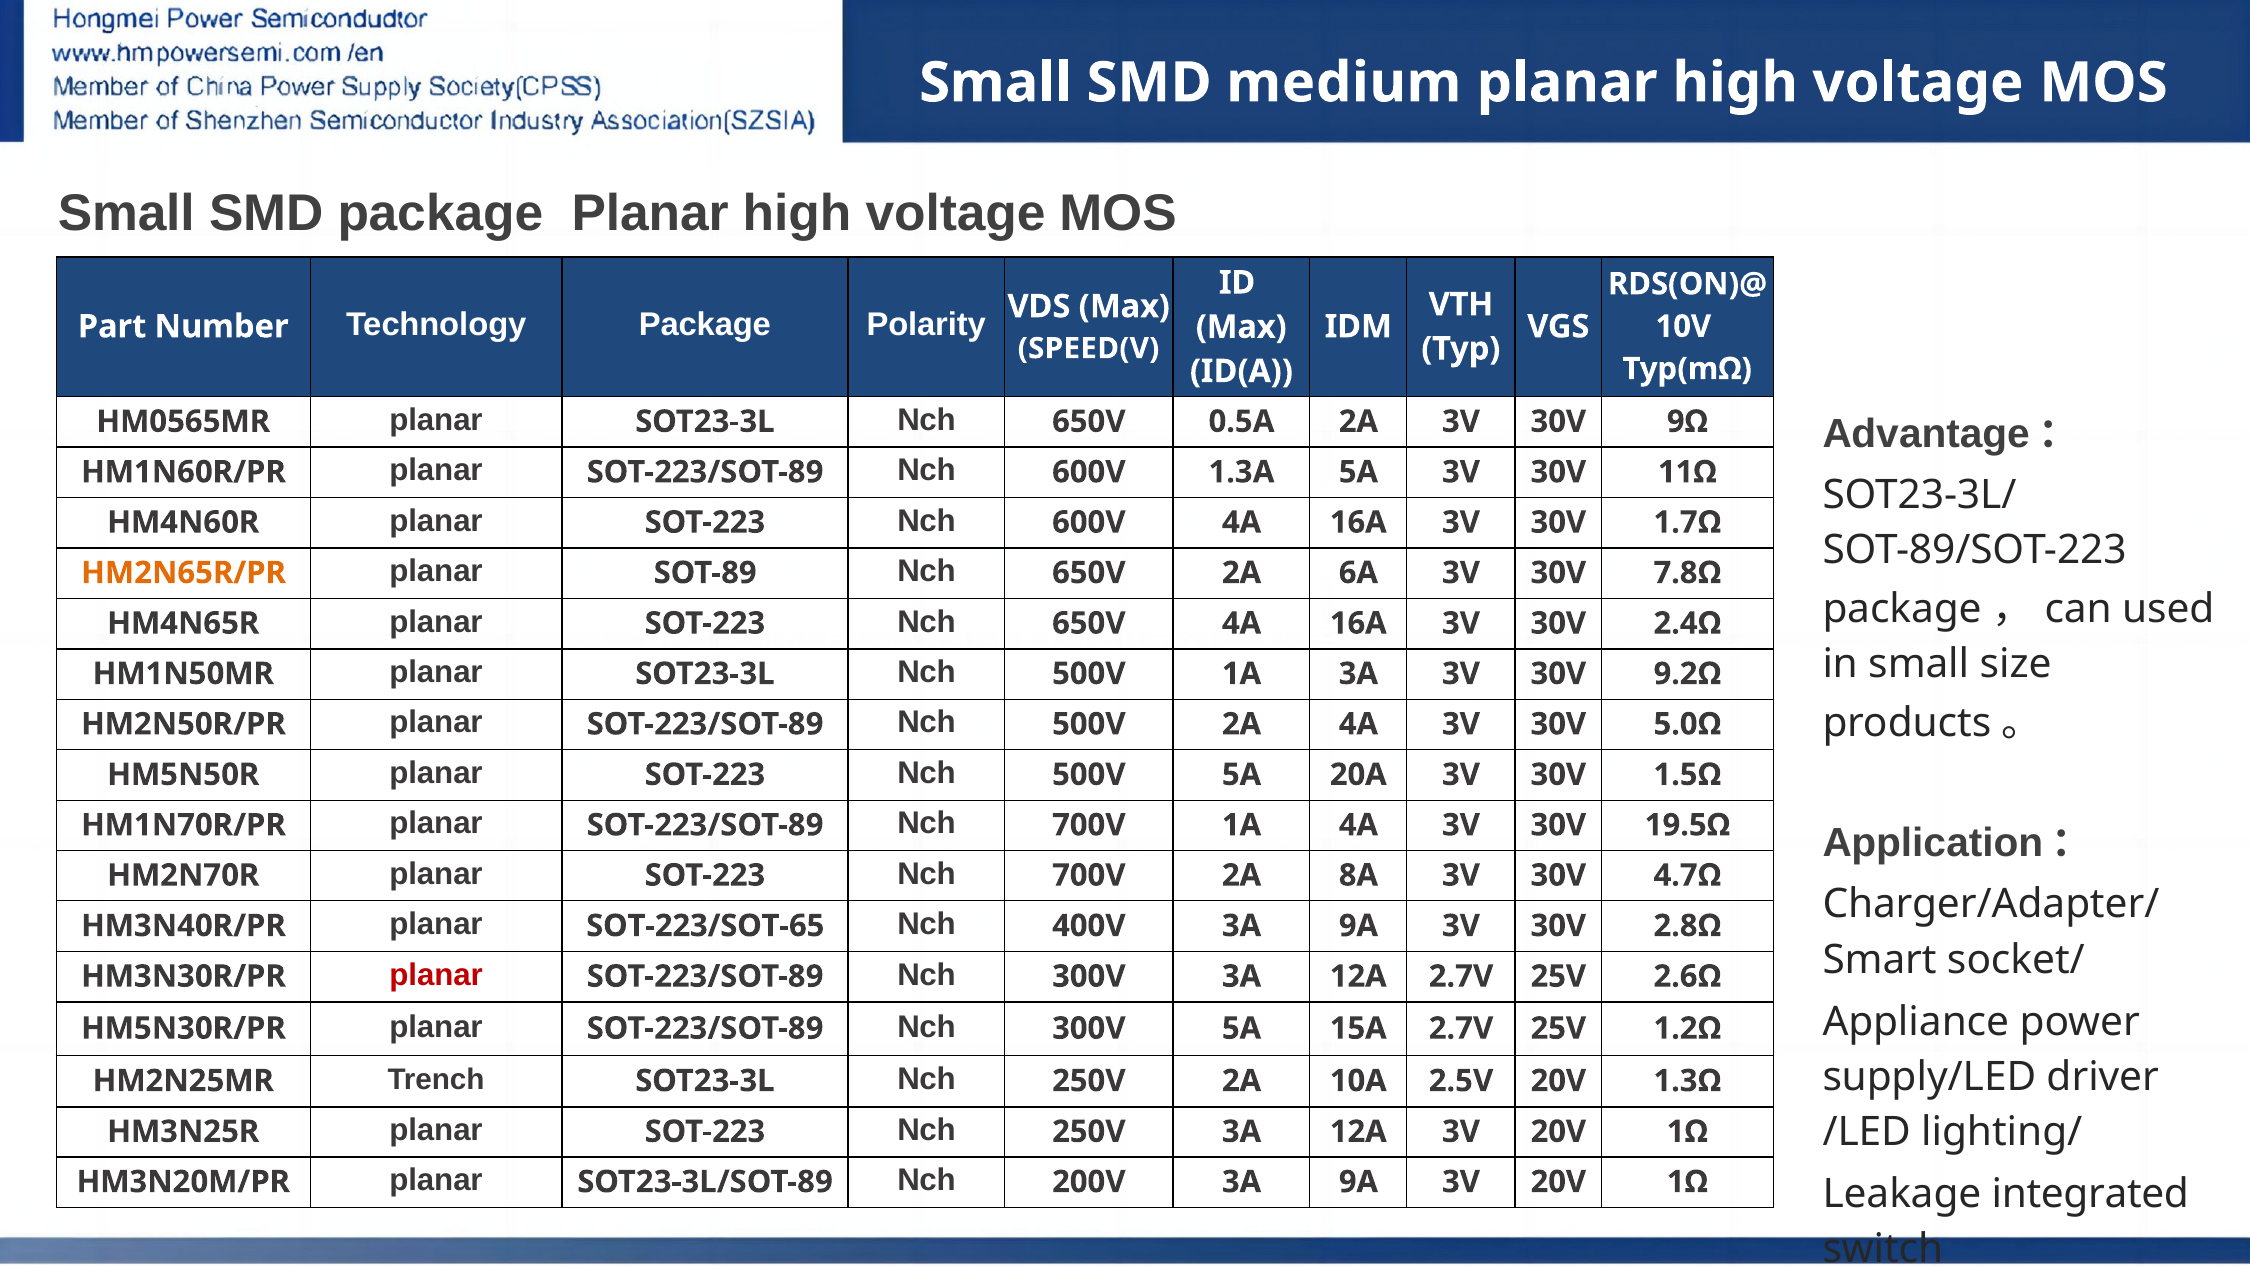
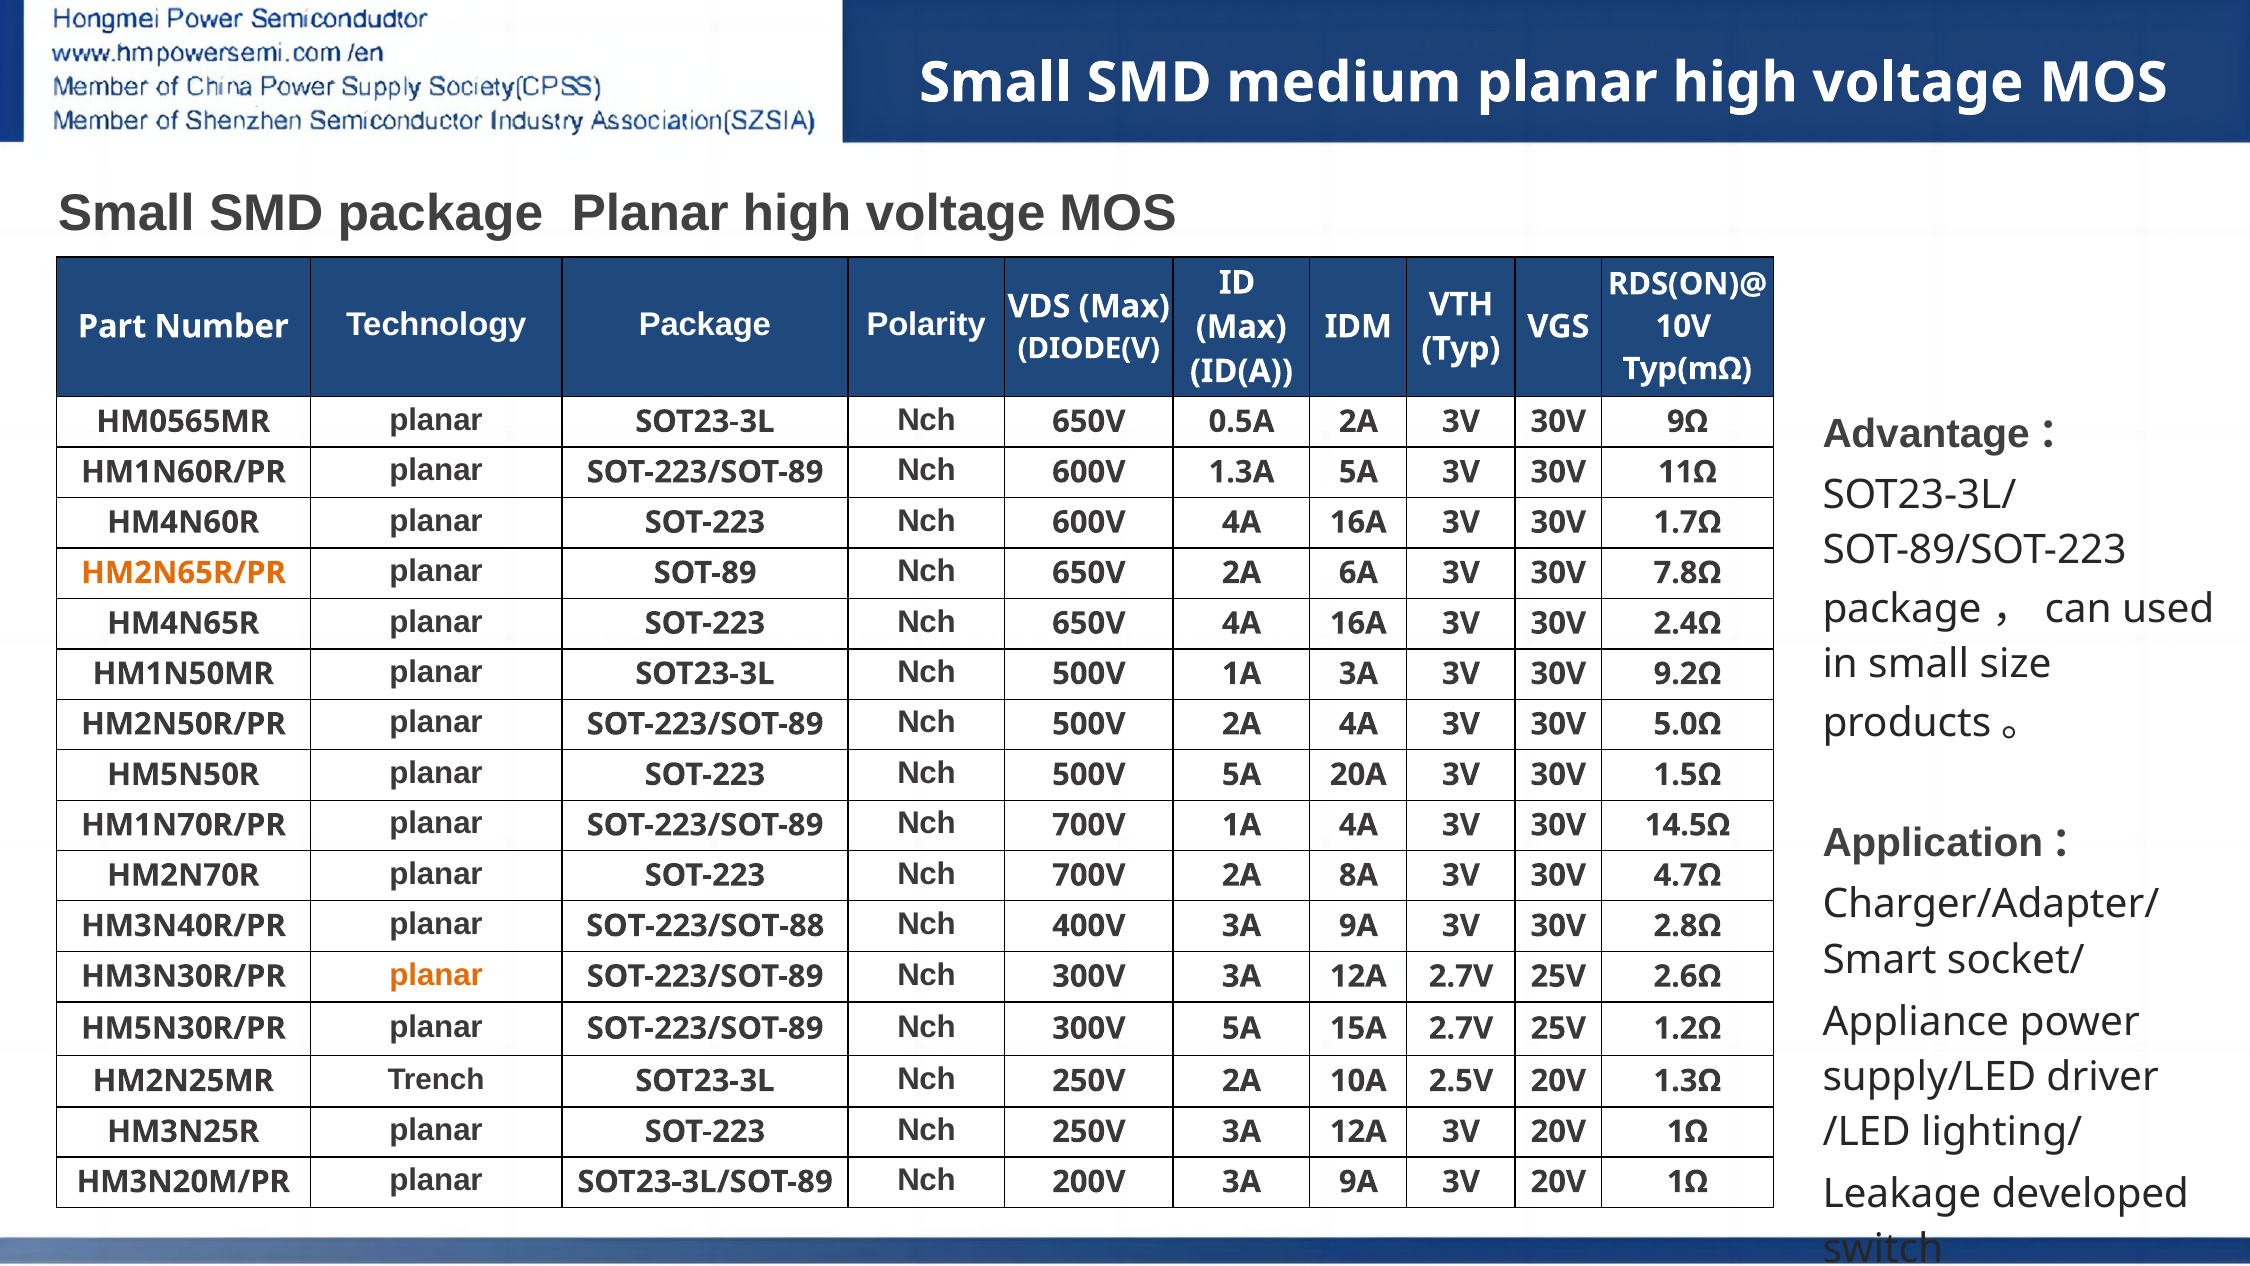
SPEED(V: SPEED(V -> DIODE(V
19.5Ω: 19.5Ω -> 14.5Ω
SOT-223/SOT-65: SOT-223/SOT-65 -> SOT-223/SOT-88
planar at (436, 975) colour: red -> orange
integrated: integrated -> developed
